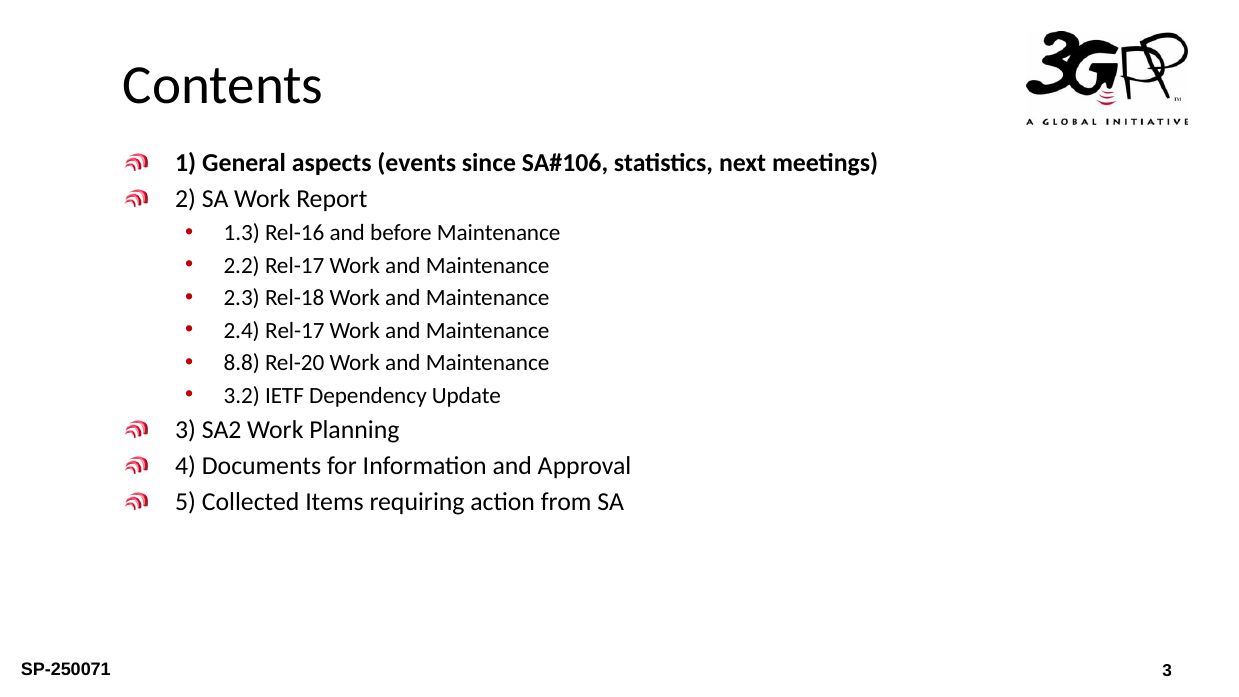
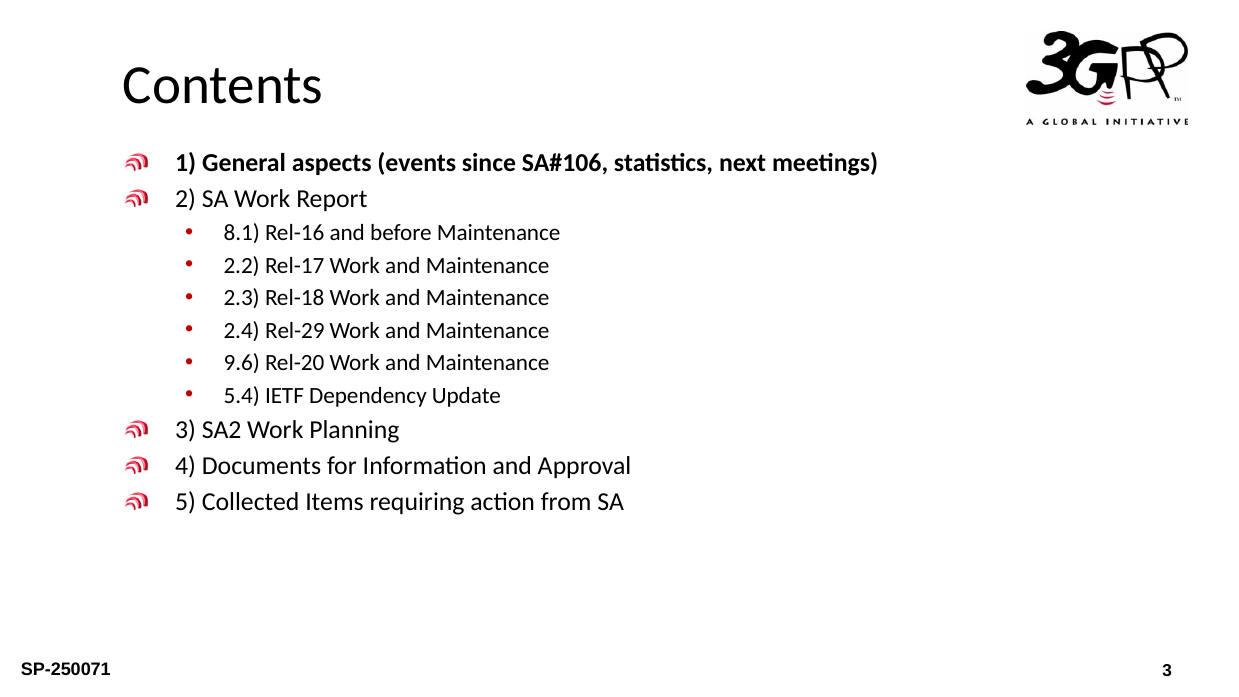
1.3: 1.3 -> 8.1
2.4 Rel-17: Rel-17 -> Rel-29
8.8: 8.8 -> 9.6
3.2: 3.2 -> 5.4
